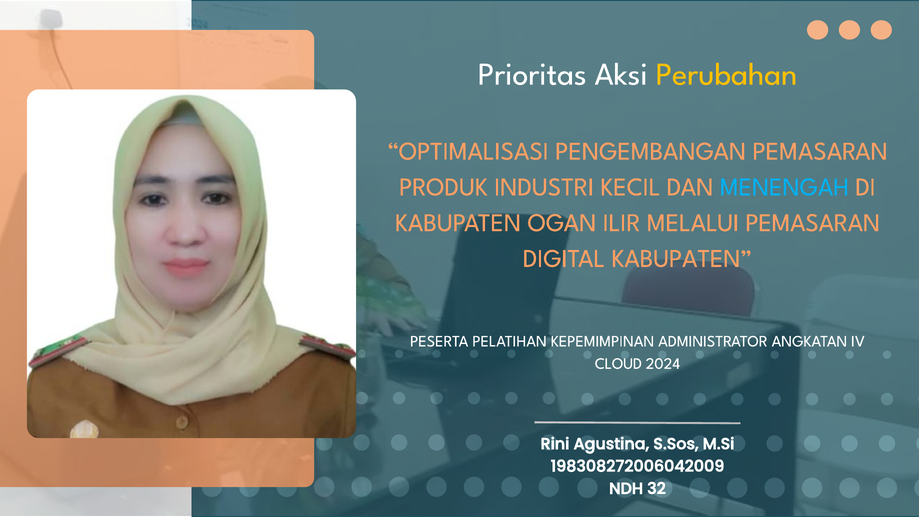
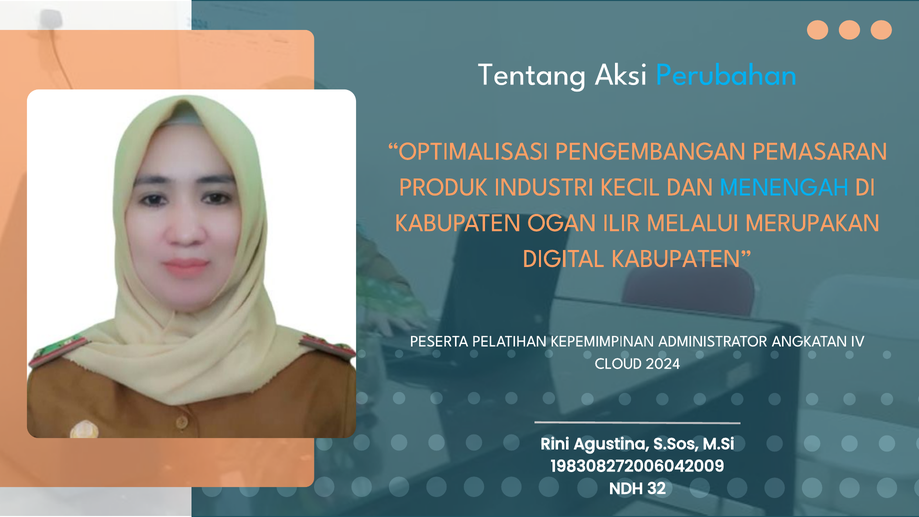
Prioritas: Prioritas -> Tentang
Perubahan colour: yellow -> light blue
MELALUI PEMASARAN: PEMASARAN -> MERUPAKAN
